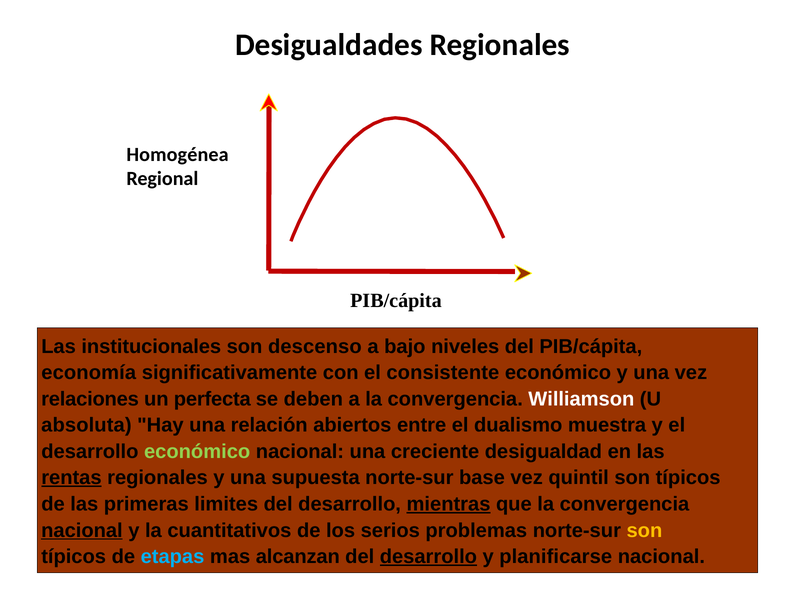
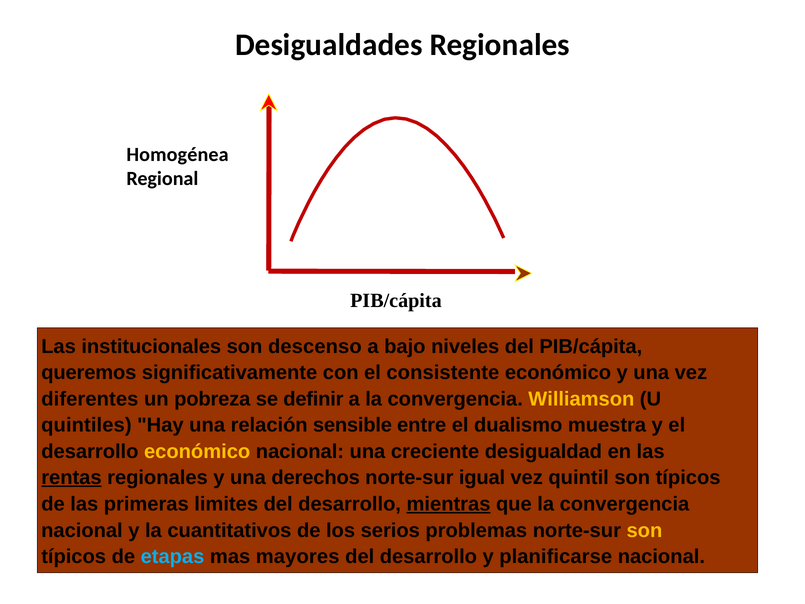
economía: economía -> queremos
relaciones: relaciones -> diferentes
perfecta: perfecta -> pobreza
deben: deben -> definir
Williamson colour: white -> yellow
absoluta: absoluta -> quintiles
abiertos: abiertos -> sensible
económico at (197, 451) colour: light green -> yellow
supuesta: supuesta -> derechos
base: base -> igual
nacional at (82, 530) underline: present -> none
alcanzan: alcanzan -> mayores
desarrollo at (428, 556) underline: present -> none
